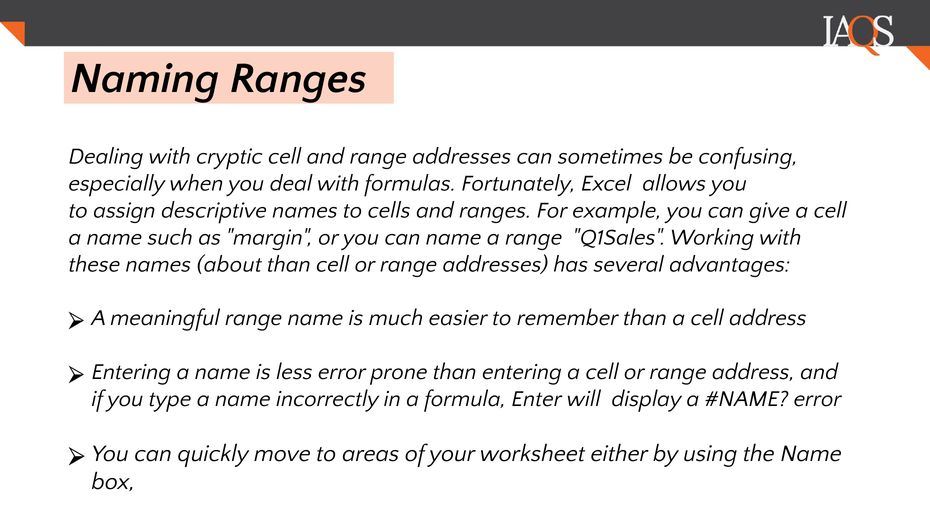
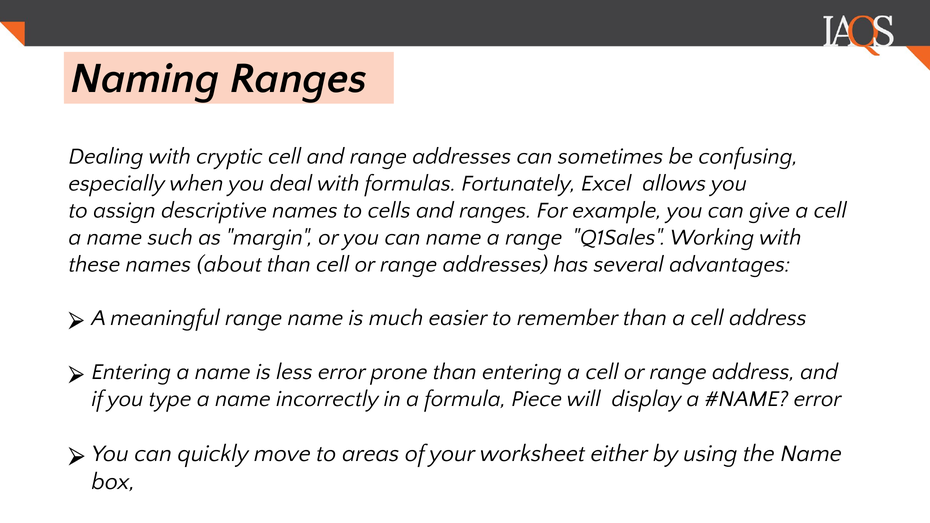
Enter: Enter -> Piece
